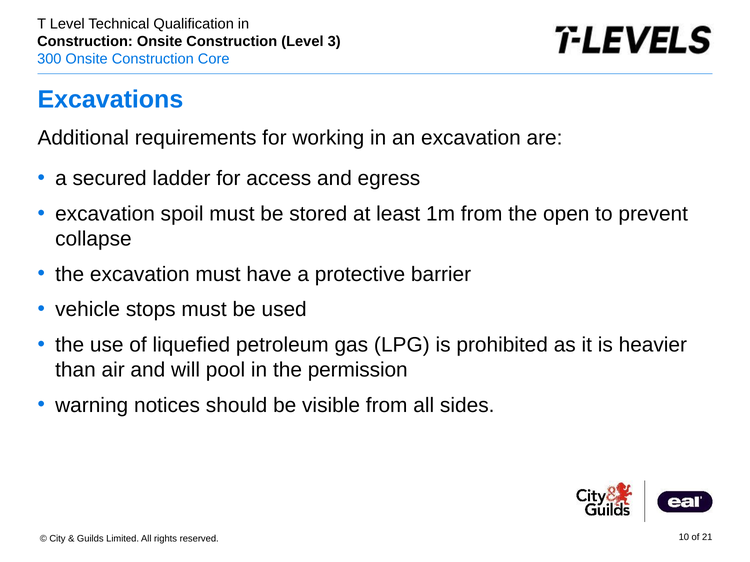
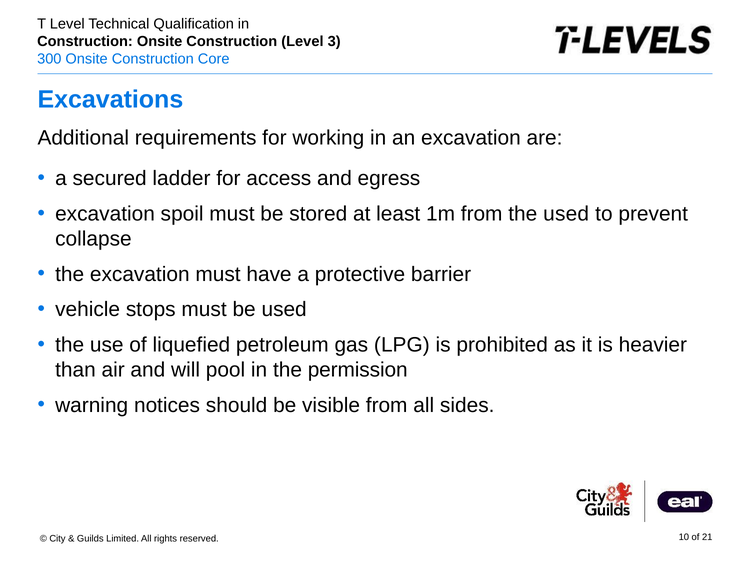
the open: open -> used
